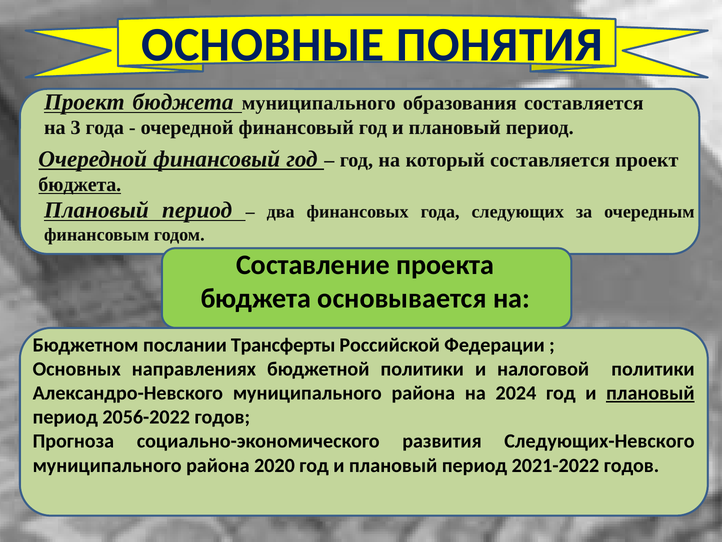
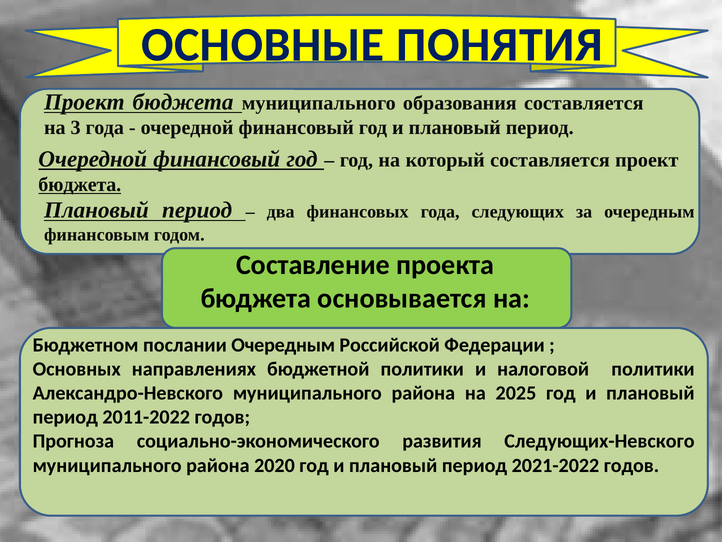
послании Трансферты: Трансферты -> Очередным
2024: 2024 -> 2025
плановый at (650, 393) underline: present -> none
2056-2022: 2056-2022 -> 2011-2022
